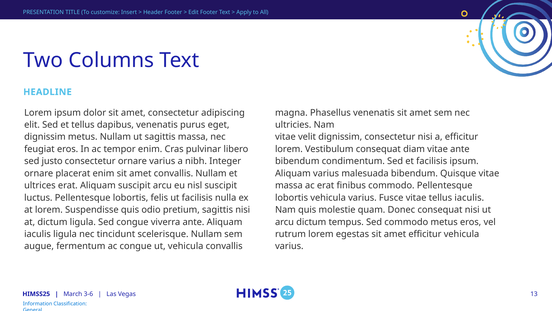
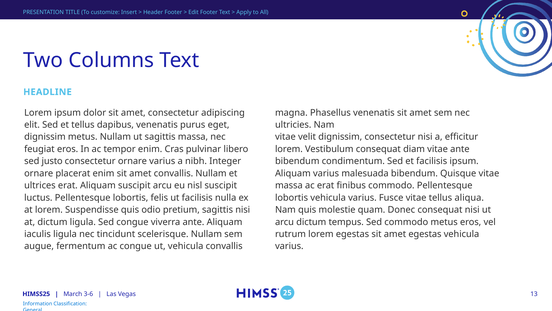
tellus iaculis: iaculis -> aliqua
amet efficitur: efficitur -> egestas
